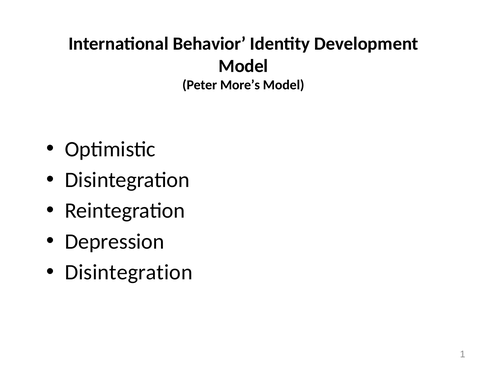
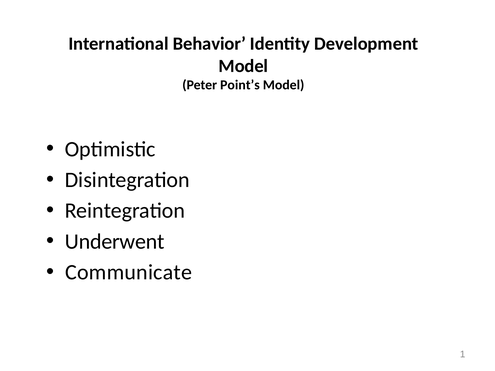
More’s: More’s -> Point’s
Depression: Depression -> Underwent
Disintegration at (129, 272): Disintegration -> Communicate
